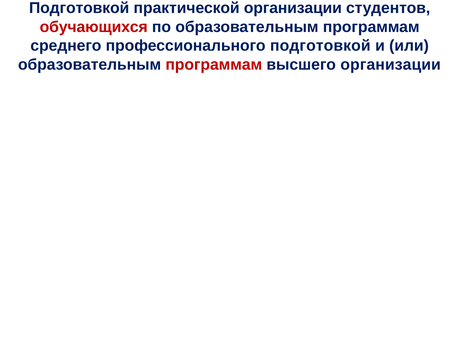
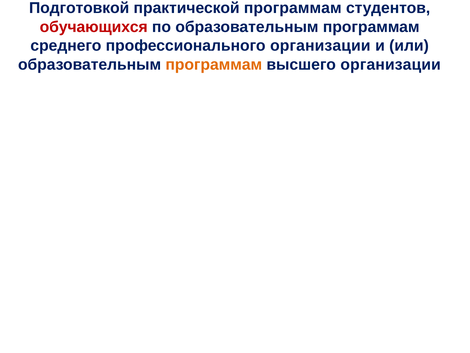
практической организации: организации -> программам
профессионального подготовкой: подготовкой -> организации
программам at (214, 64) colour: red -> orange
